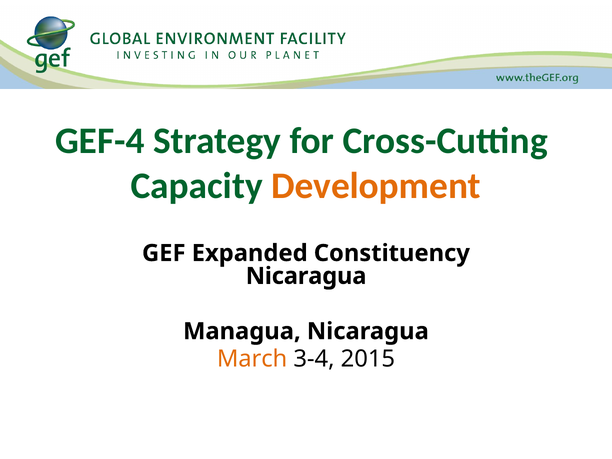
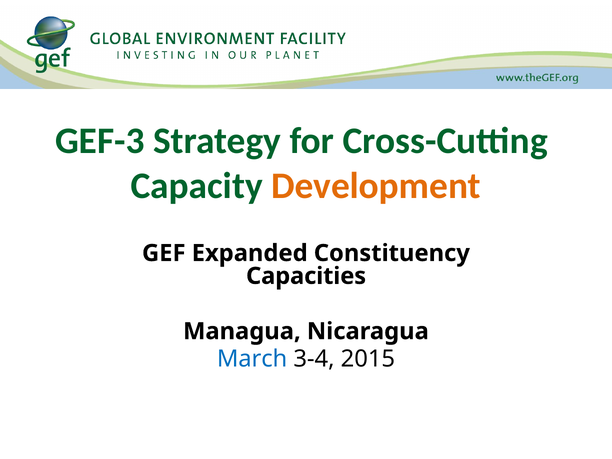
GEF-4: GEF-4 -> GEF-3
Nicaragua at (306, 276): Nicaragua -> Capacities
March colour: orange -> blue
